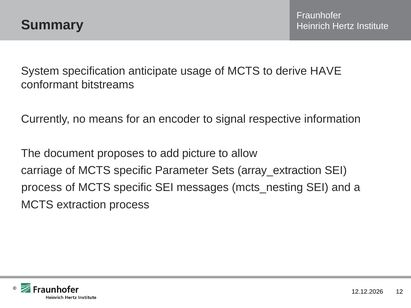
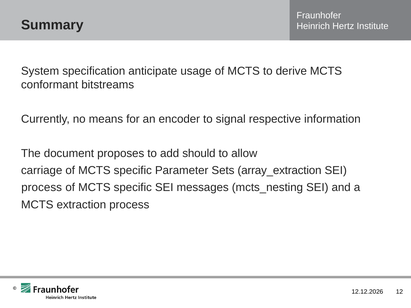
derive HAVE: HAVE -> MCTS
picture: picture -> should
